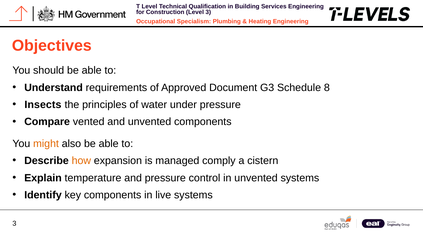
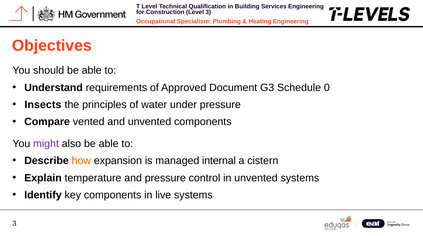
8: 8 -> 0
might colour: orange -> purple
comply: comply -> internal
